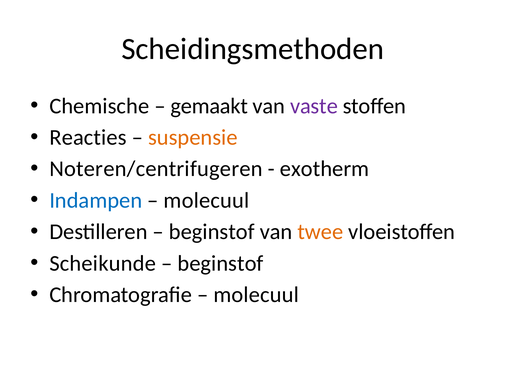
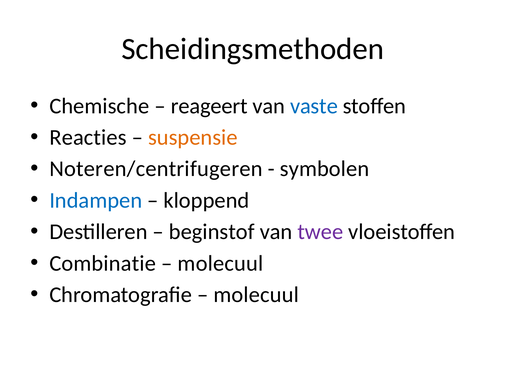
gemaakt: gemaakt -> reageert
vaste colour: purple -> blue
exotherm: exotherm -> symbolen
molecuul at (206, 201): molecuul -> kloppend
twee colour: orange -> purple
Scheikunde: Scheikunde -> Combinatie
beginstof at (221, 264): beginstof -> molecuul
